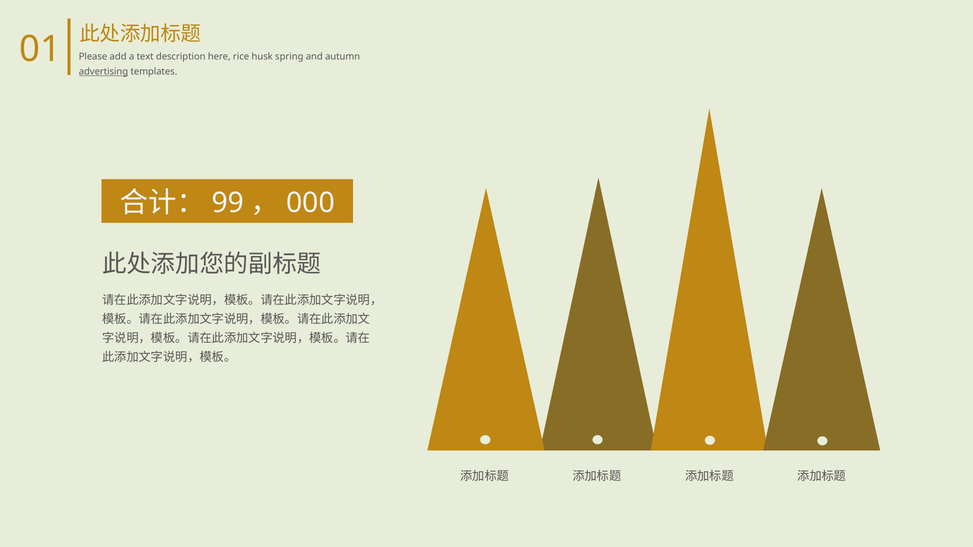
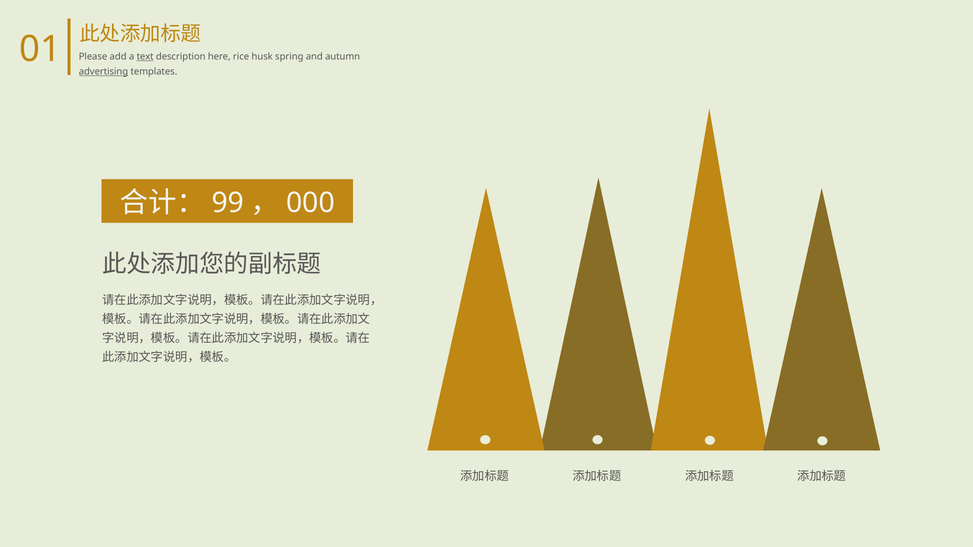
text underline: none -> present
